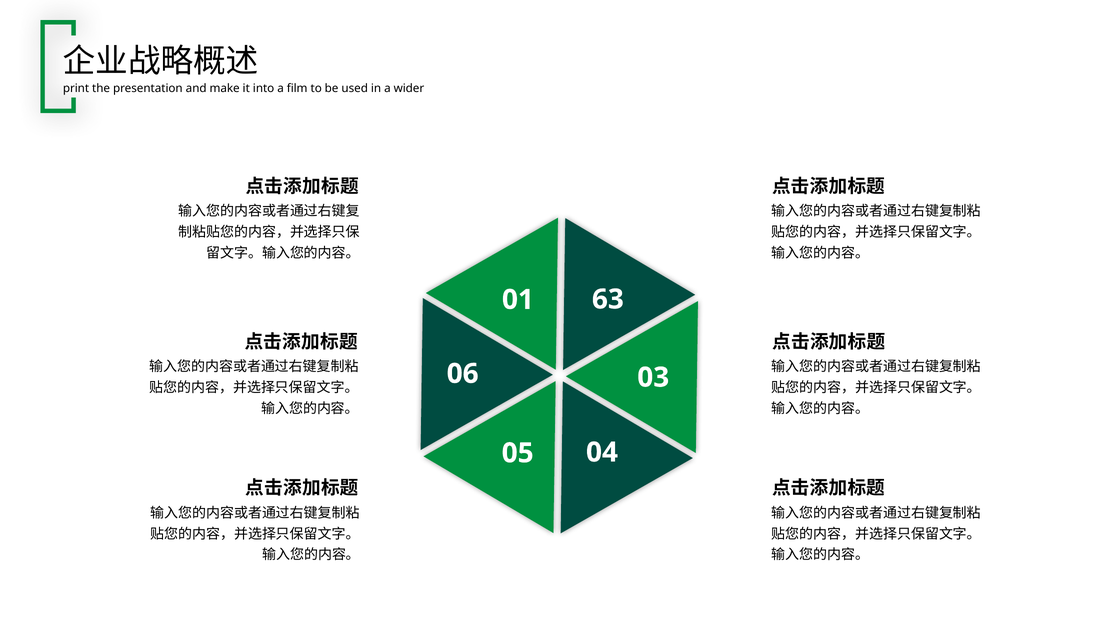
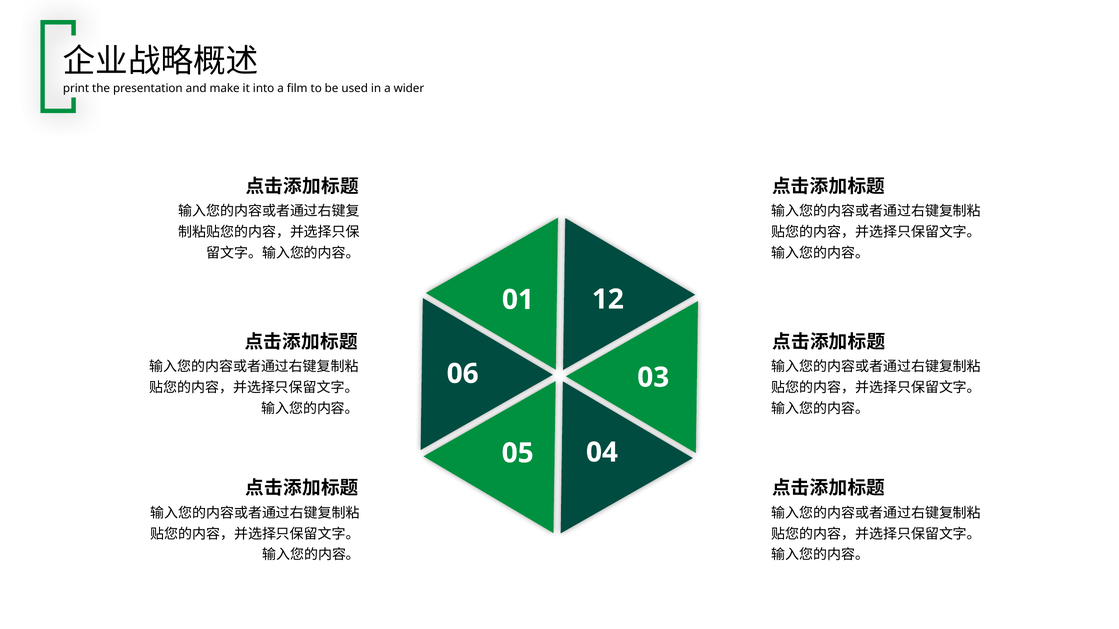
63: 63 -> 12
